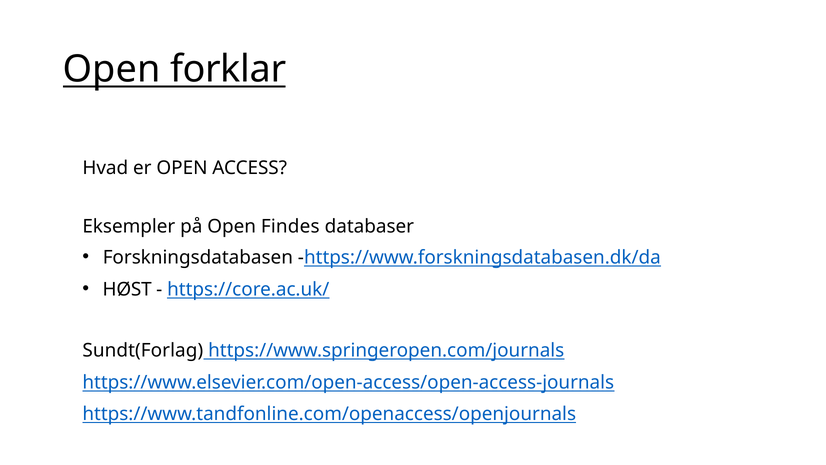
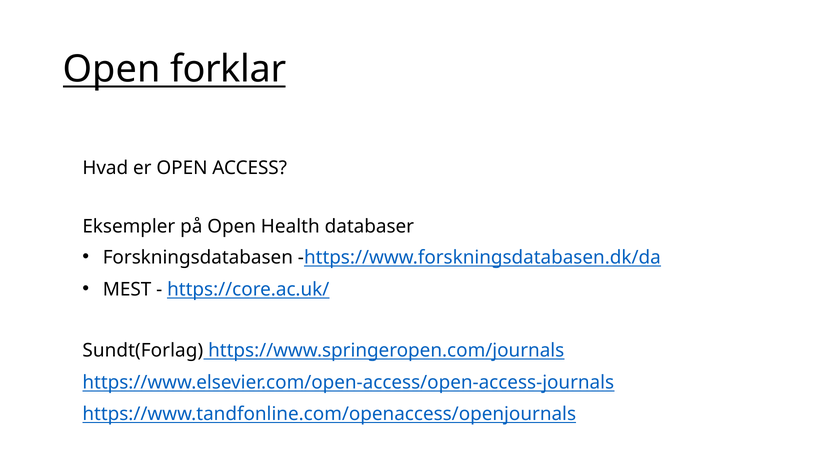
Findes: Findes -> Health
HØST: HØST -> MEST
